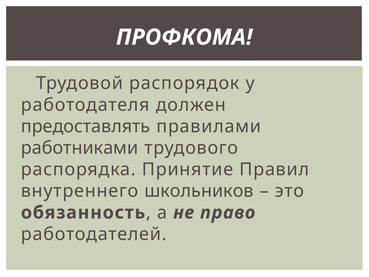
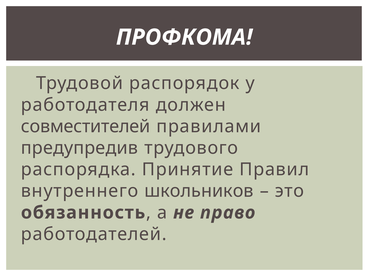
предоставлять: предоставлять -> совместителей
работниками: работниками -> предупредив
